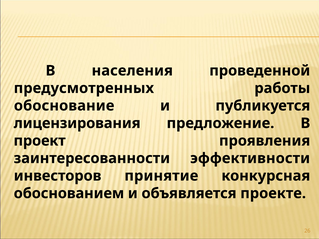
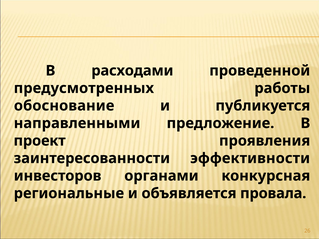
населения: населения -> расходами
лицензирования: лицензирования -> направленными
принятие: принятие -> органами
обоснованием: обоснованием -> региональные
проекте: проекте -> провала
